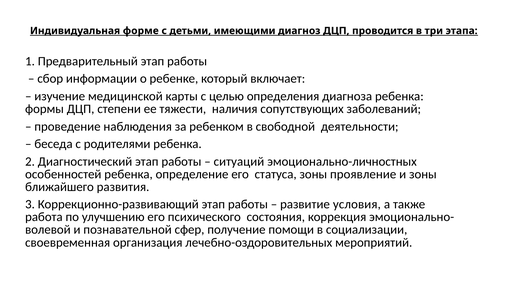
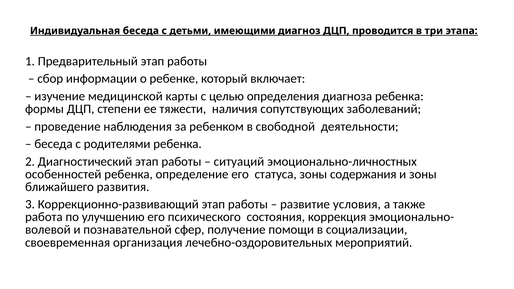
Индивидуальная форме: форме -> беседа
проявление: проявление -> содержания
